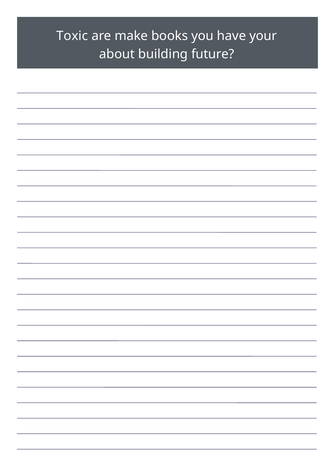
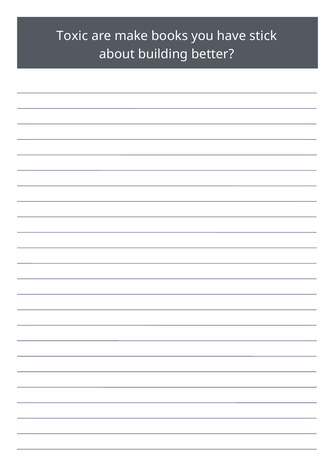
your: your -> stick
future: future -> better
